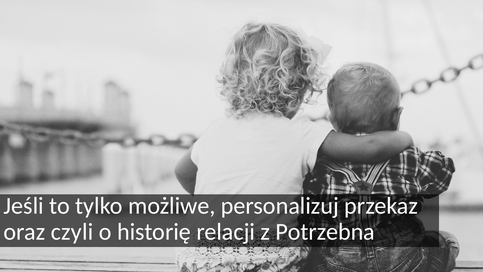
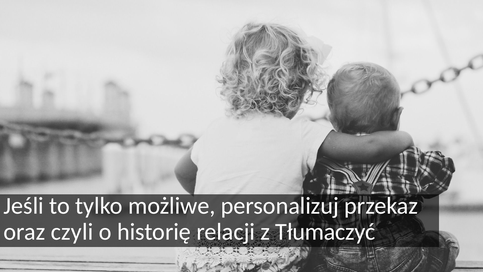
Potrzebna: Potrzebna -> Tłumaczyć
